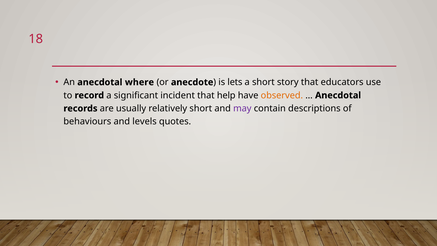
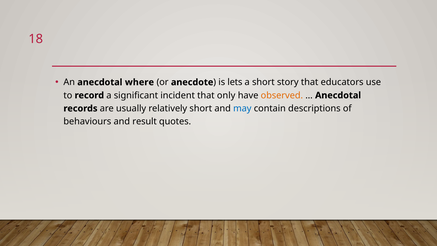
help: help -> only
may colour: purple -> blue
levels: levels -> result
